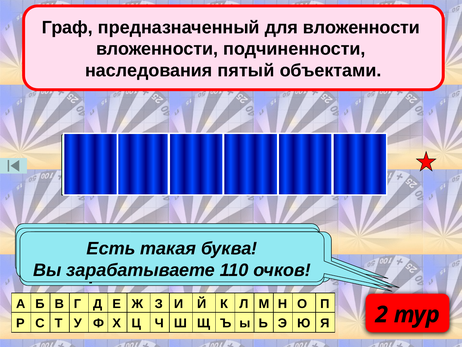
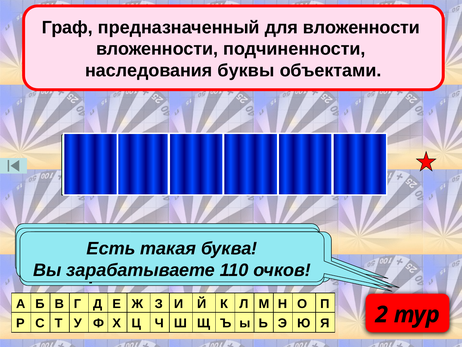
наследования пятый: пятый -> буквы
